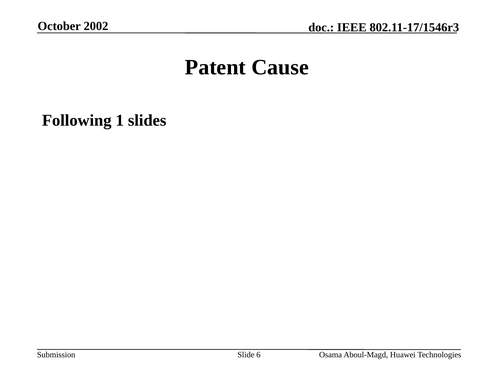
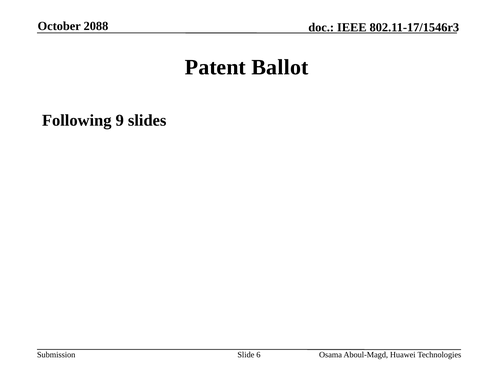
2002: 2002 -> 2088
Cause: Cause -> Ballot
1: 1 -> 9
